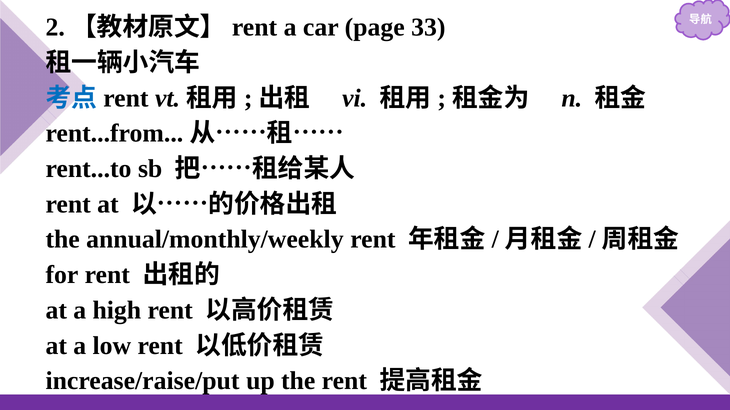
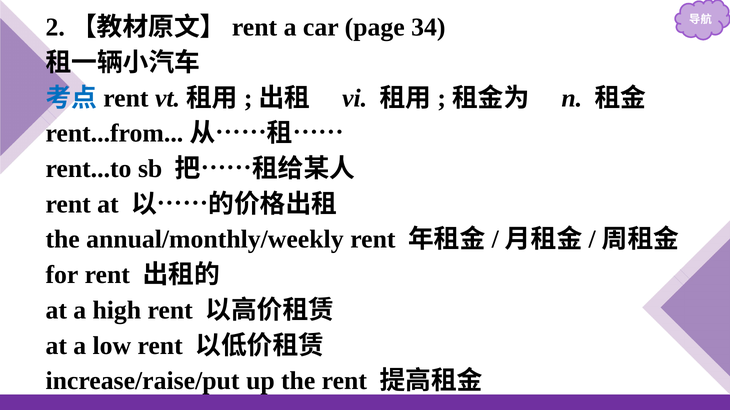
33: 33 -> 34
